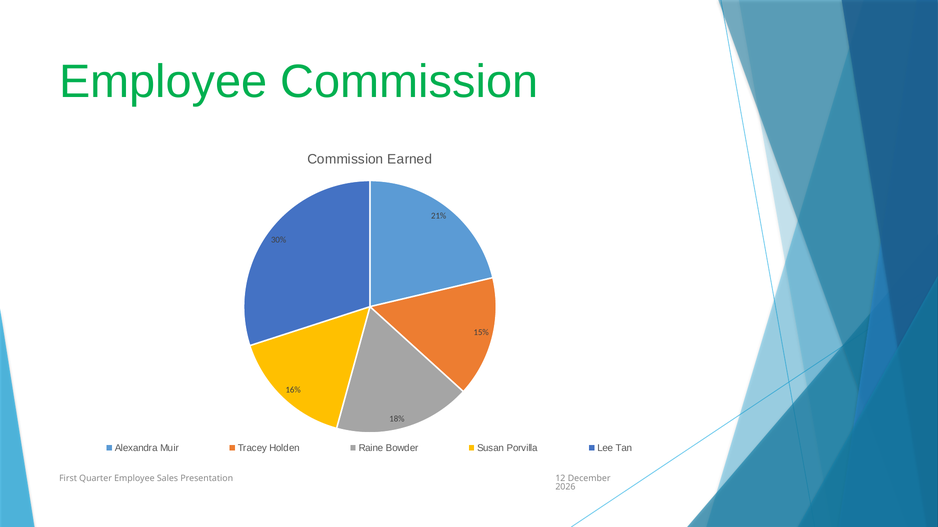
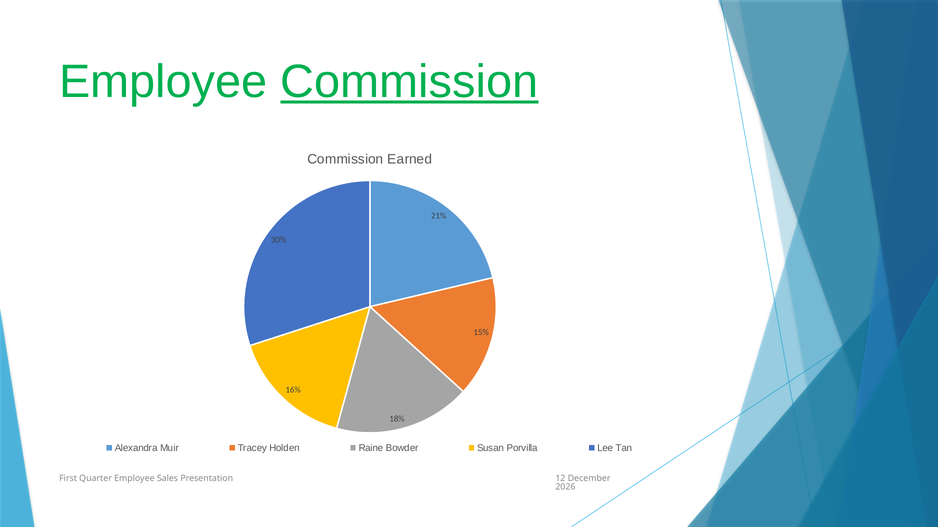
Commission at (409, 82) underline: none -> present
